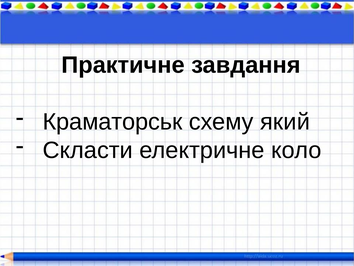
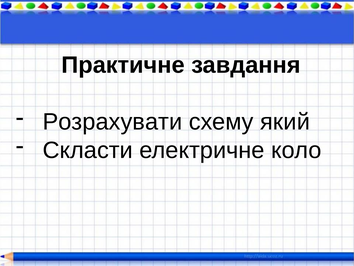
Краматорськ: Краматорськ -> Розрахувати
